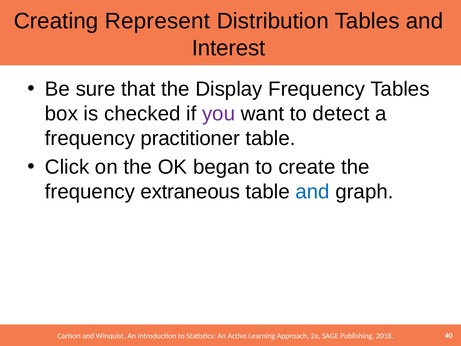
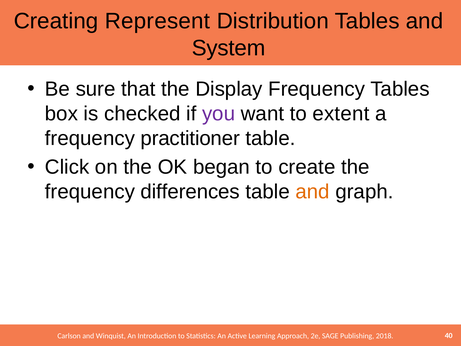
Interest: Interest -> System
detect: detect -> extent
extraneous: extraneous -> differences
and at (313, 192) colour: blue -> orange
